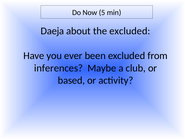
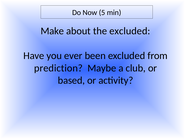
Daeja: Daeja -> Make
inferences: inferences -> prediction
